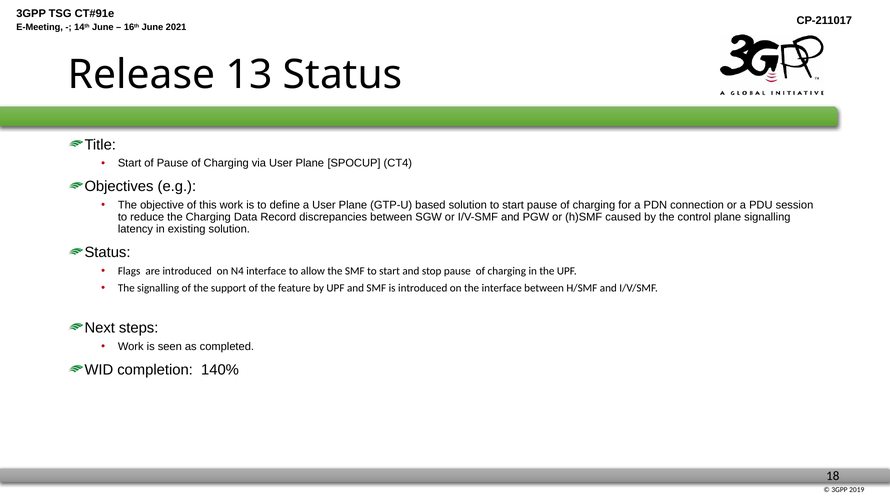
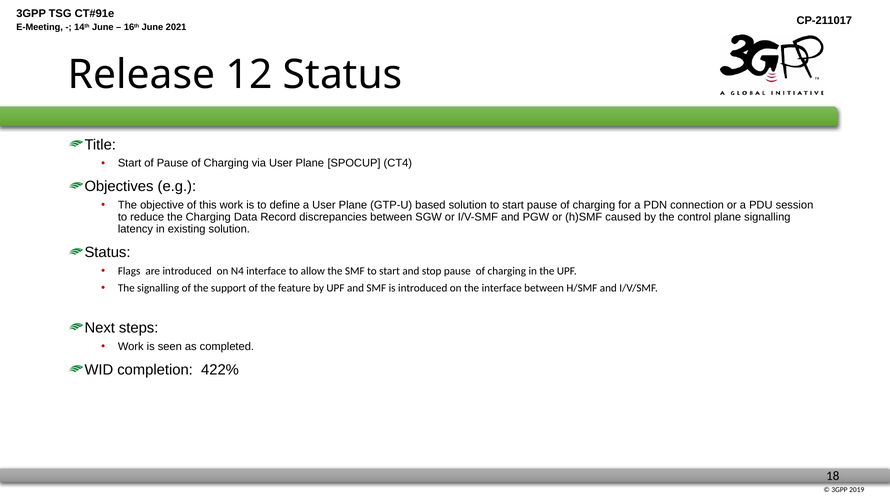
13: 13 -> 12
140%: 140% -> 422%
